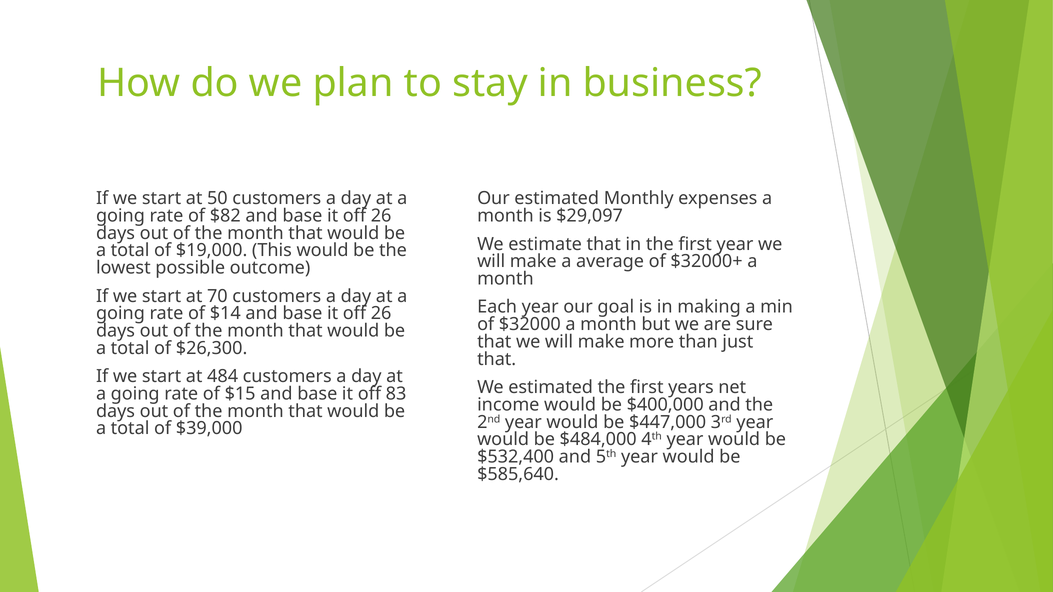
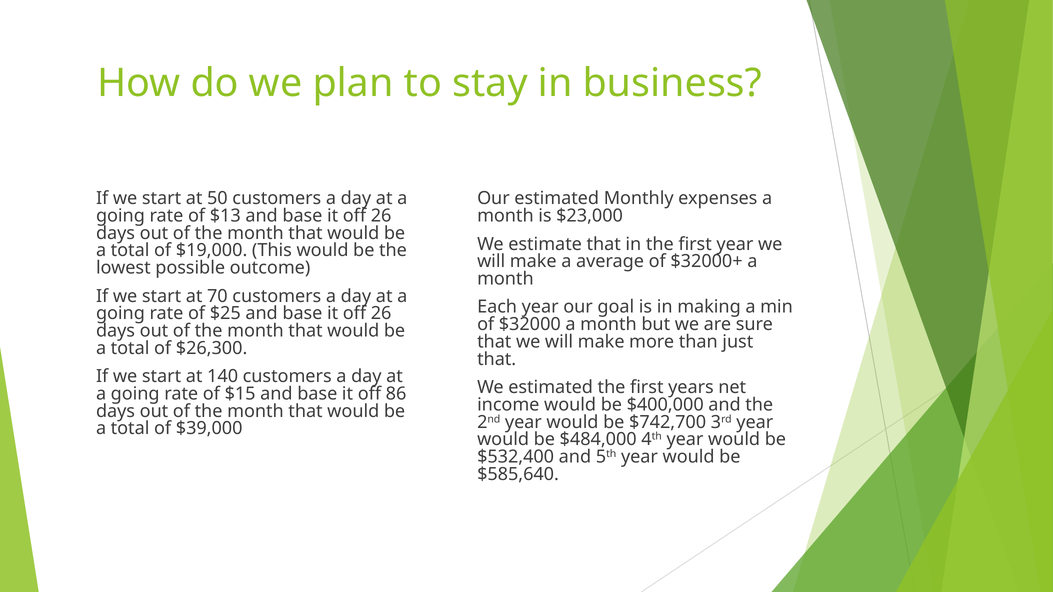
$82: $82 -> $13
$29,097: $29,097 -> $23,000
$14: $14 -> $25
484: 484 -> 140
83: 83 -> 86
$447,000: $447,000 -> $742,700
